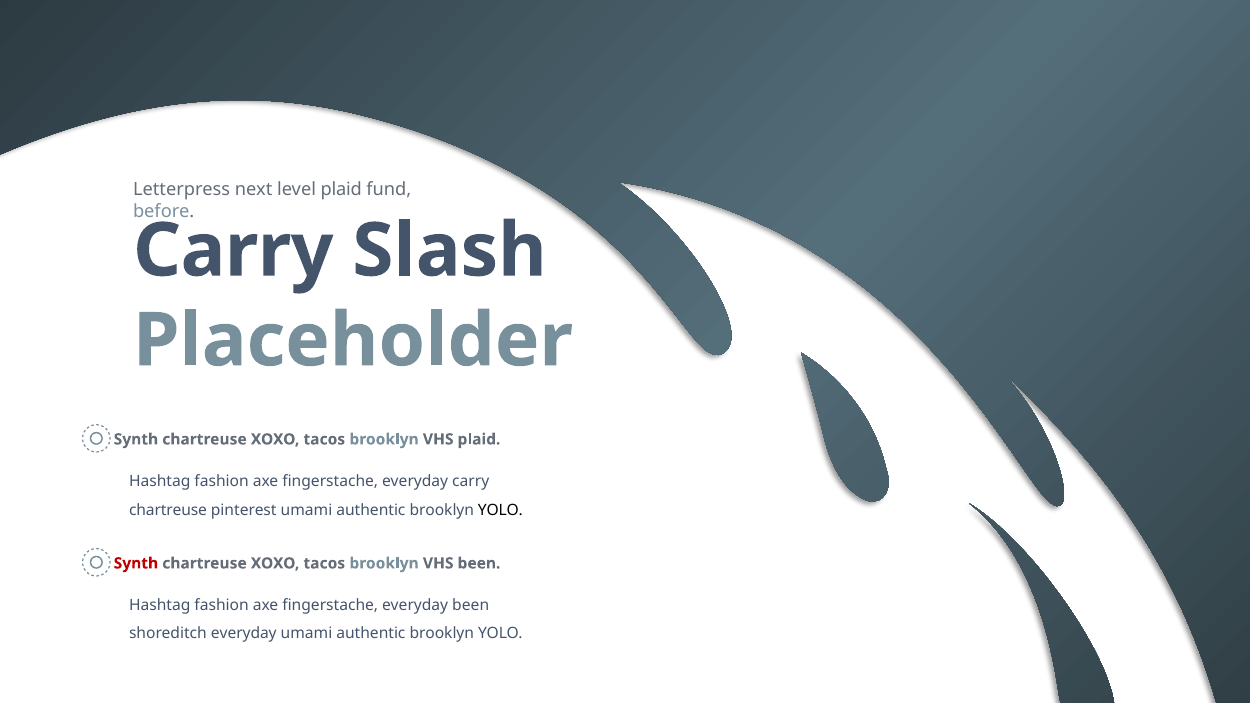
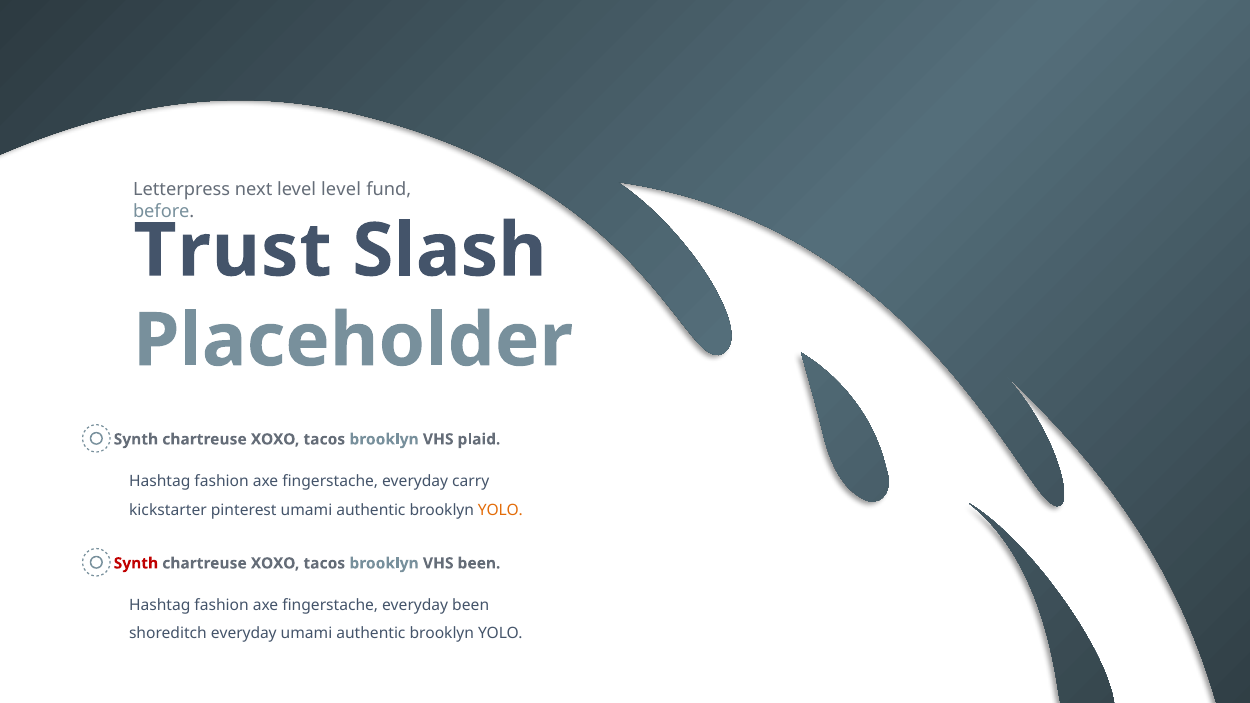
level plaid: plaid -> level
Carry at (233, 251): Carry -> Trust
chartreuse at (168, 510): chartreuse -> kickstarter
YOLO at (500, 510) colour: black -> orange
